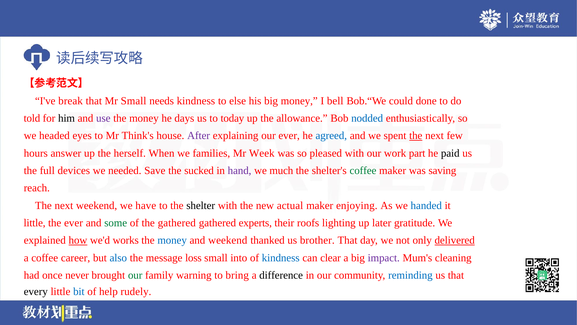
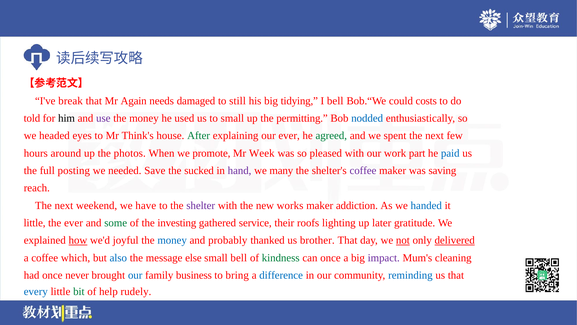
Mr Small: Small -> Again
needs kindness: kindness -> damaged
else: else -> still
big money: money -> tidying
done: done -> costs
days: days -> used
to today: today -> small
allowance: allowance -> permitting
After colour: purple -> green
agreed colour: blue -> green
the at (416, 136) underline: present -> none
answer: answer -> around
herself: herself -> photos
families: families -> promote
paid colour: black -> blue
devices: devices -> posting
much: much -> many
coffee at (363, 170) colour: green -> purple
shelter colour: black -> purple
actual: actual -> works
enjoying: enjoying -> addiction
the gathered: gathered -> investing
experts: experts -> service
works: works -> joyful
and weekend: weekend -> probably
not underline: none -> present
career: career -> which
loss: loss -> else
small into: into -> bell
kindness at (281, 258) colour: blue -> green
can clear: clear -> once
our at (135, 275) colour: green -> blue
warning: warning -> business
difference colour: black -> blue
every colour: black -> blue
bit colour: blue -> green
